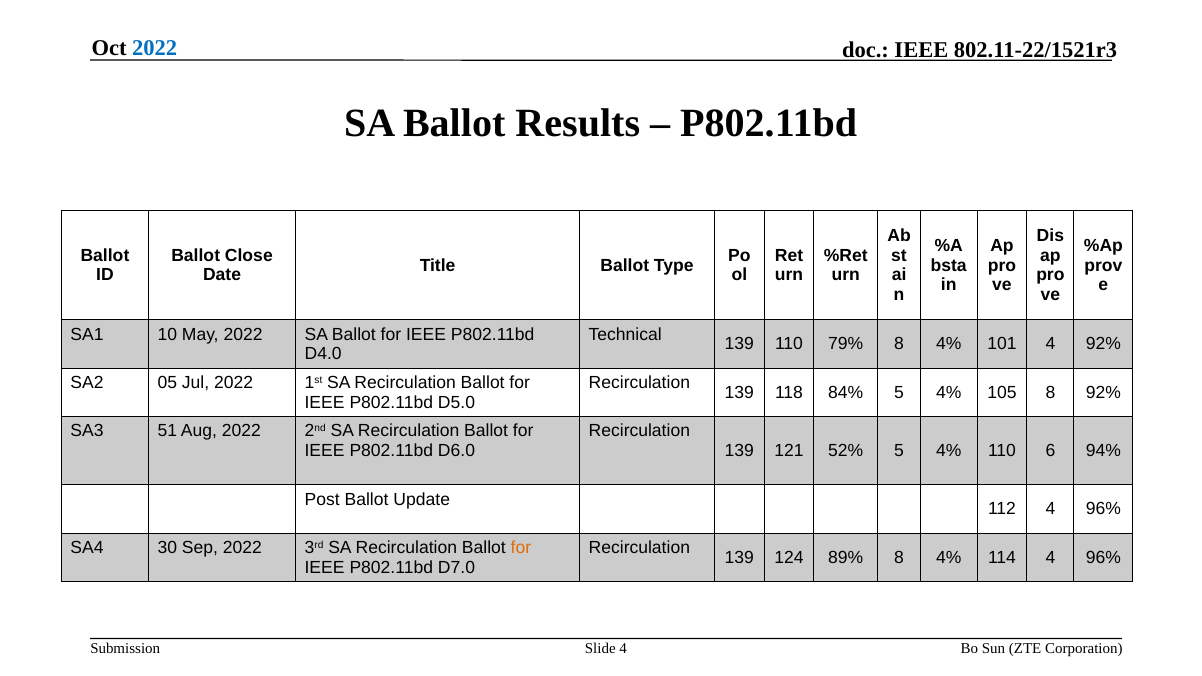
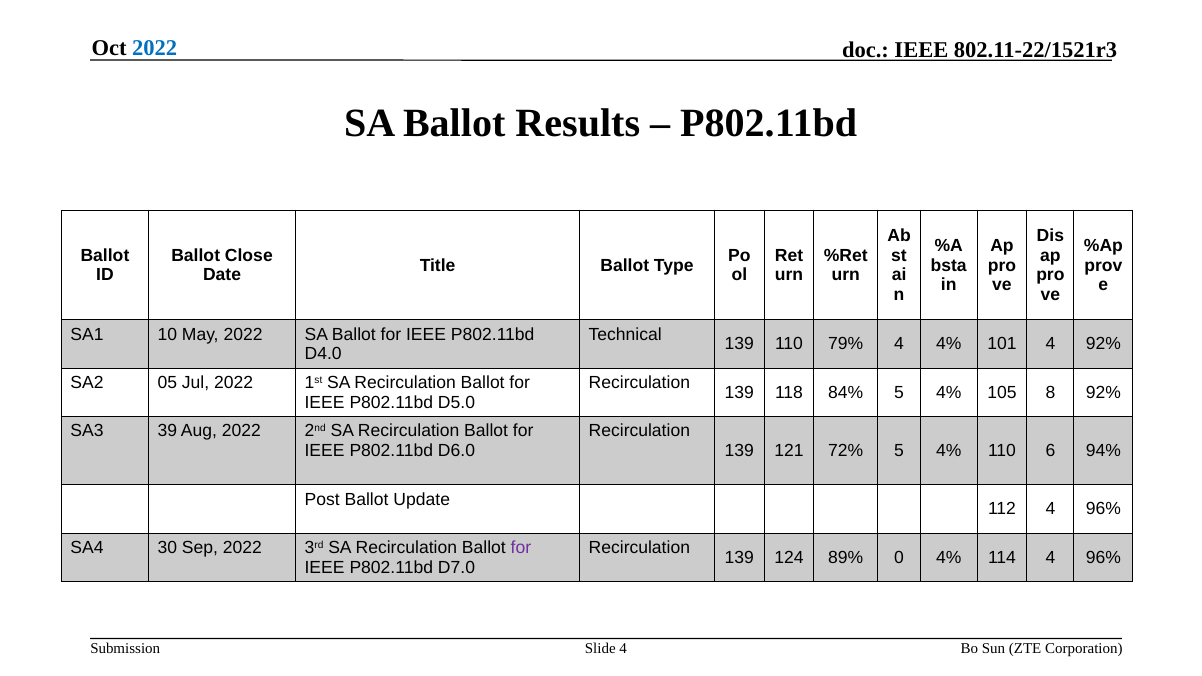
79% 8: 8 -> 4
51: 51 -> 39
52%: 52% -> 72%
for at (521, 548) colour: orange -> purple
89% 8: 8 -> 0
